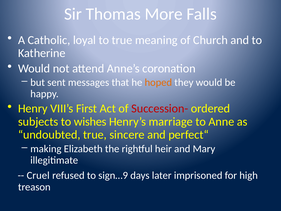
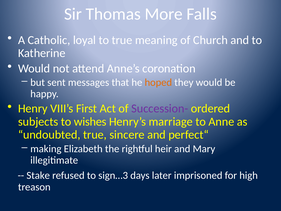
Succession- colour: red -> purple
Cruel: Cruel -> Stake
sign…9: sign…9 -> sign…3
